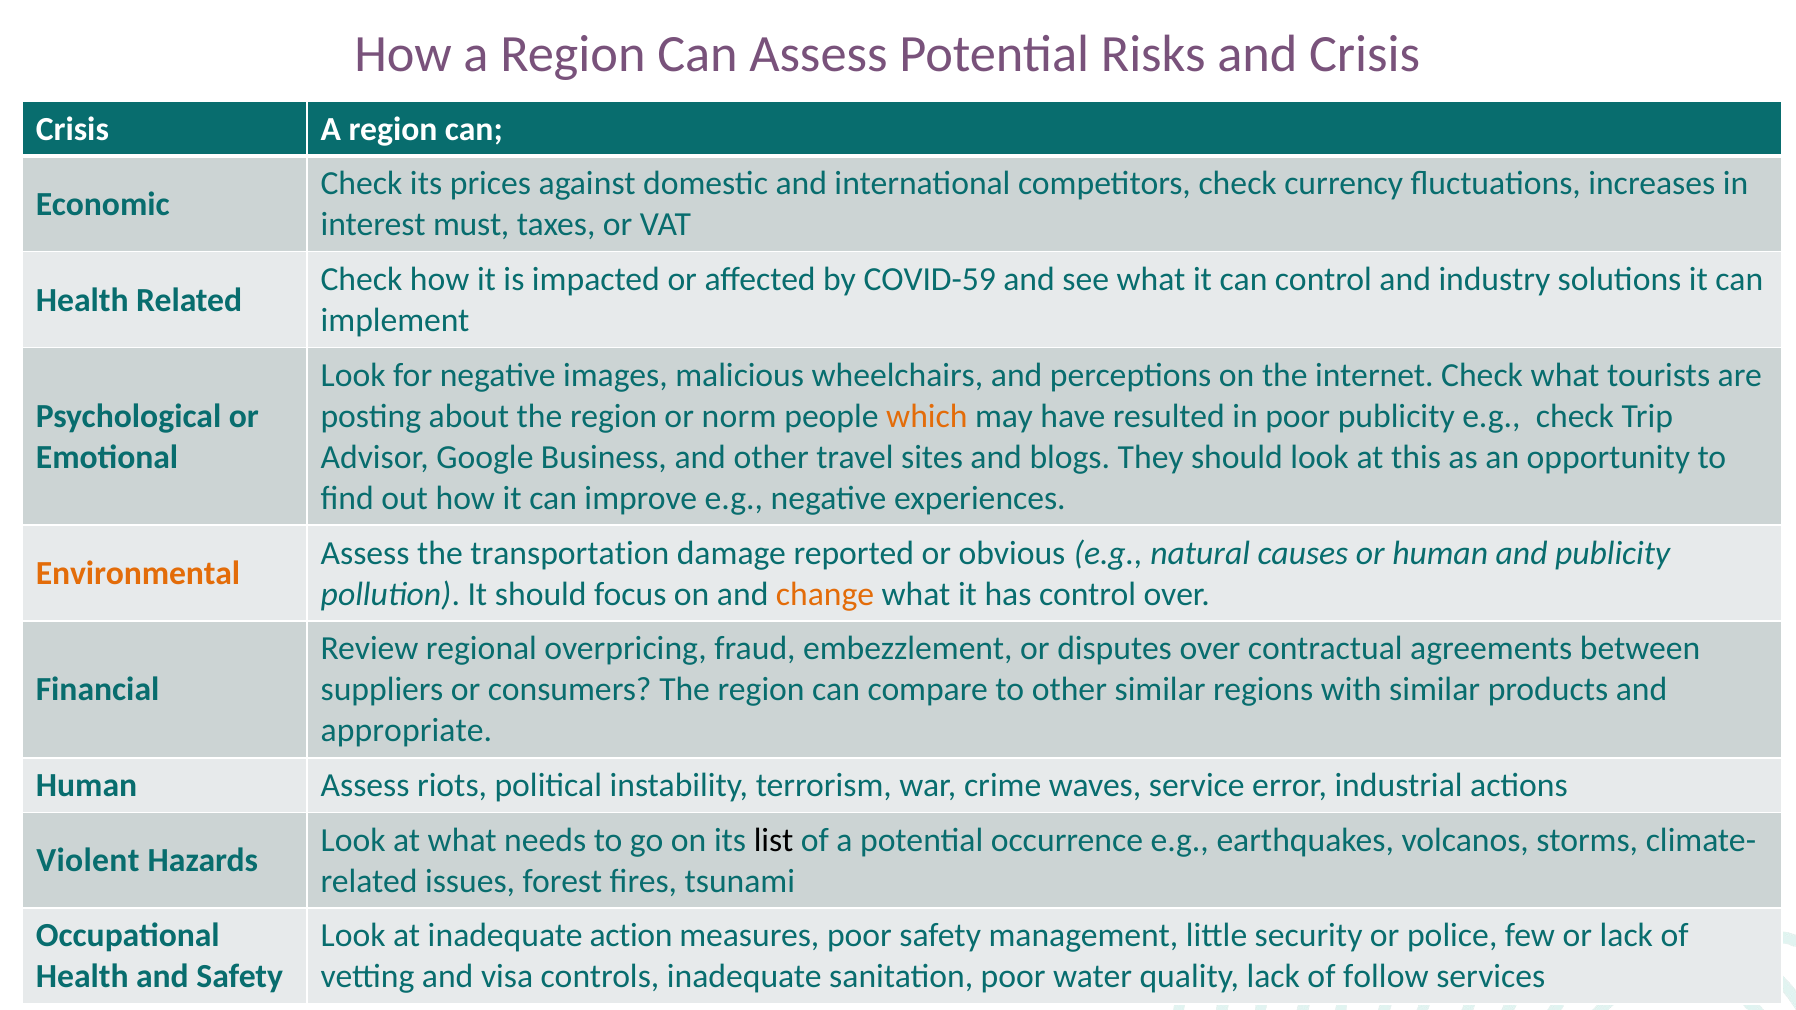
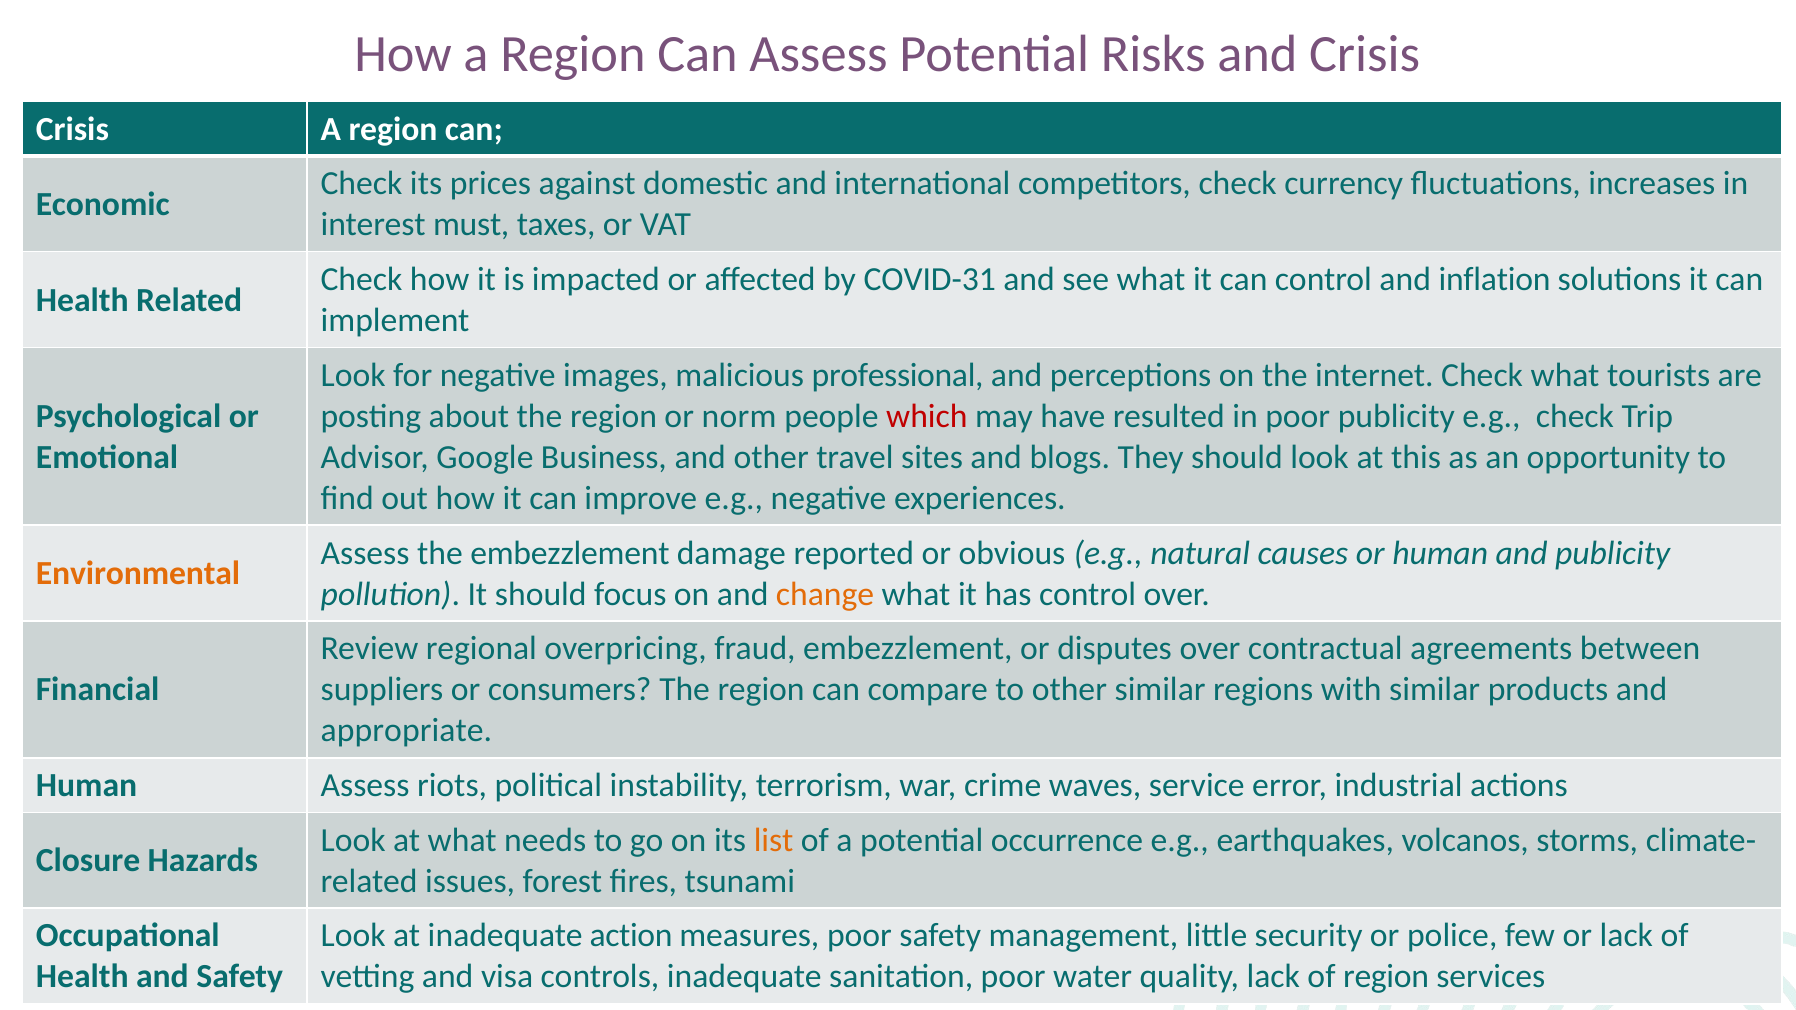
COVID-59: COVID-59 -> COVID-31
industry: industry -> inflation
wheelchairs: wheelchairs -> professional
which colour: orange -> red
the transportation: transportation -> embezzlement
list colour: black -> orange
Violent: Violent -> Closure
of follow: follow -> region
